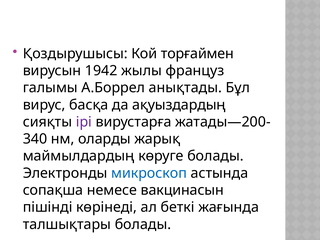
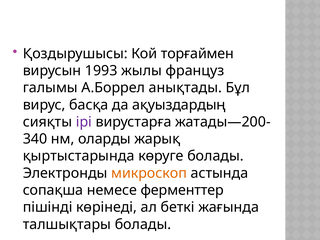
1942: 1942 -> 1993
маймылдардың: маймылдардың -> қыртыстарында
микроскоп colour: blue -> orange
вакцинасын: вакцинасын -> ферменттер
